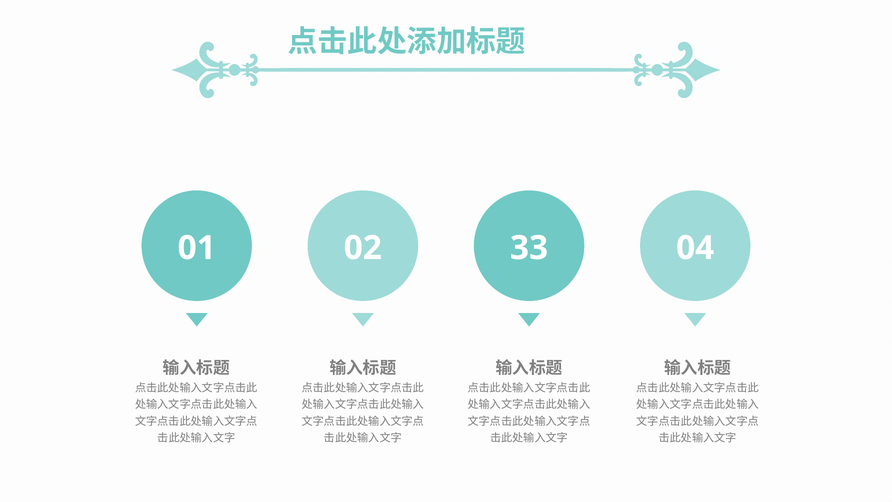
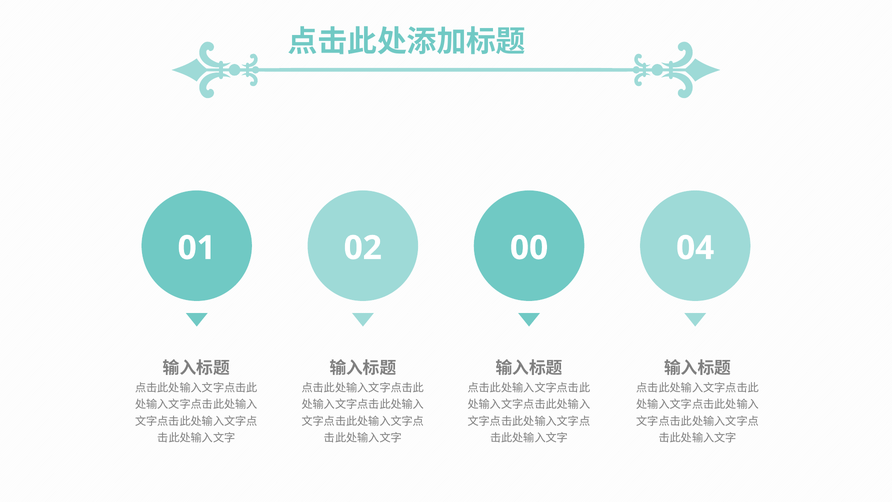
33: 33 -> 00
